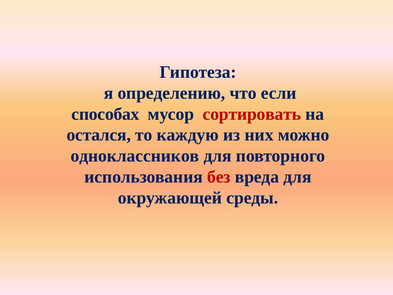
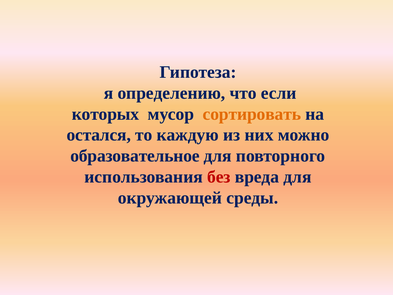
способах: способах -> которых
сортировать colour: red -> orange
одноклассников: одноклассников -> образовательное
